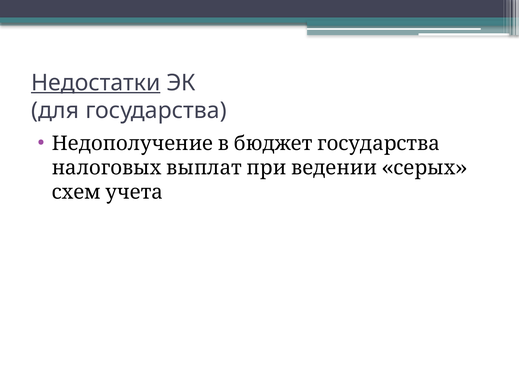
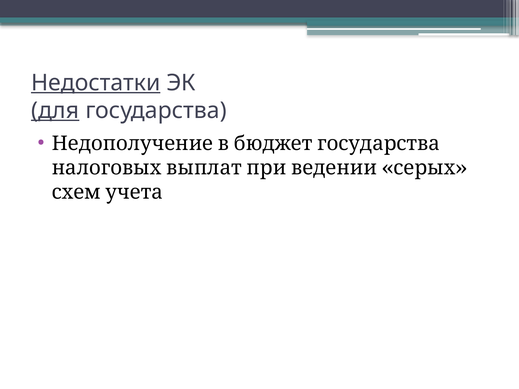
для underline: none -> present
